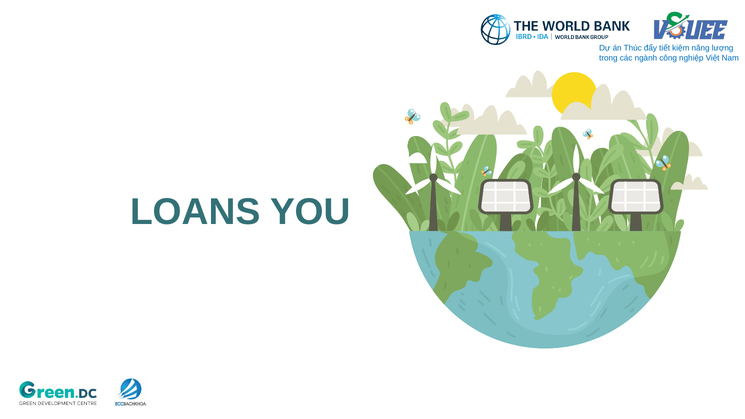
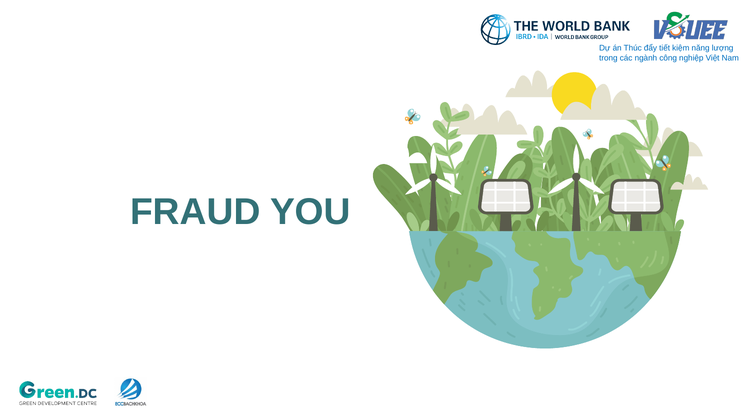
LOANS: LOANS -> FRAUD
